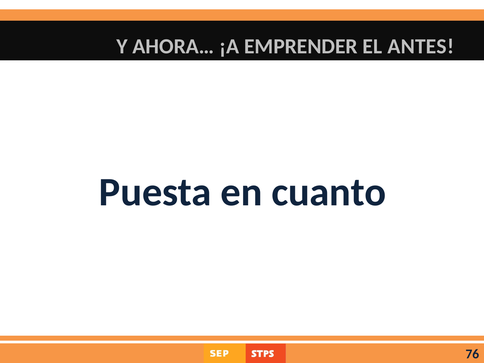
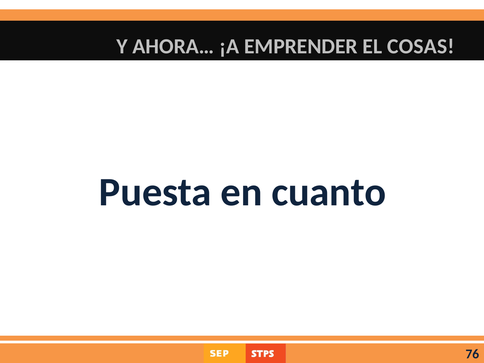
ANTES: ANTES -> COSAS
